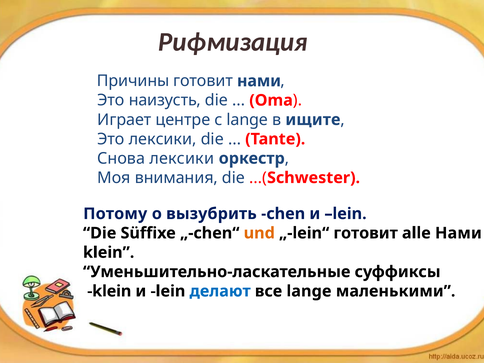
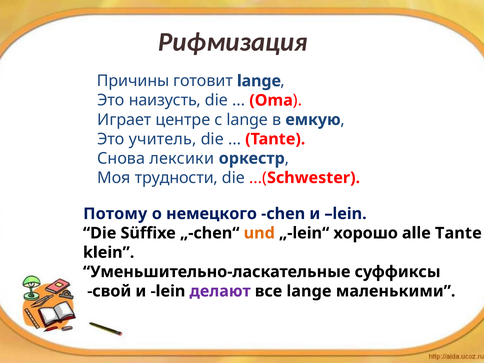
готовит нами: нами -> lange
ищите: ищите -> емкую
Это лексики: лексики -> учитель
внимания: внимания -> трудности
вызубрить: вызубрить -> немецкого
„-lein“ готовит: готовит -> хорошо
alle Нами: Нами -> Tante
klein at (109, 291): klein -> свой
делают colour: blue -> purple
